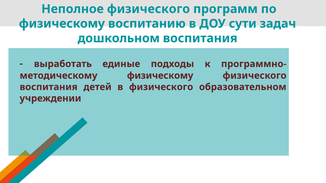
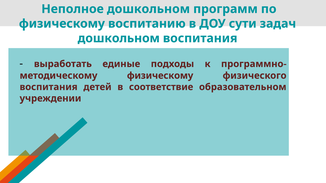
Неполное физического: физического -> дошкольном
в физического: физического -> соответствие
